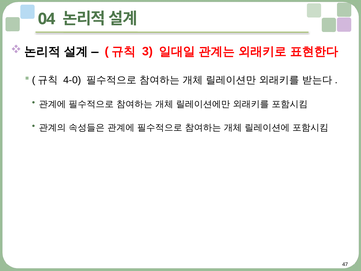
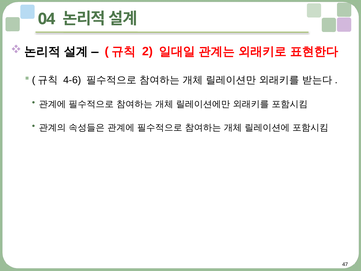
3: 3 -> 2
4-0: 4-0 -> 4-6
